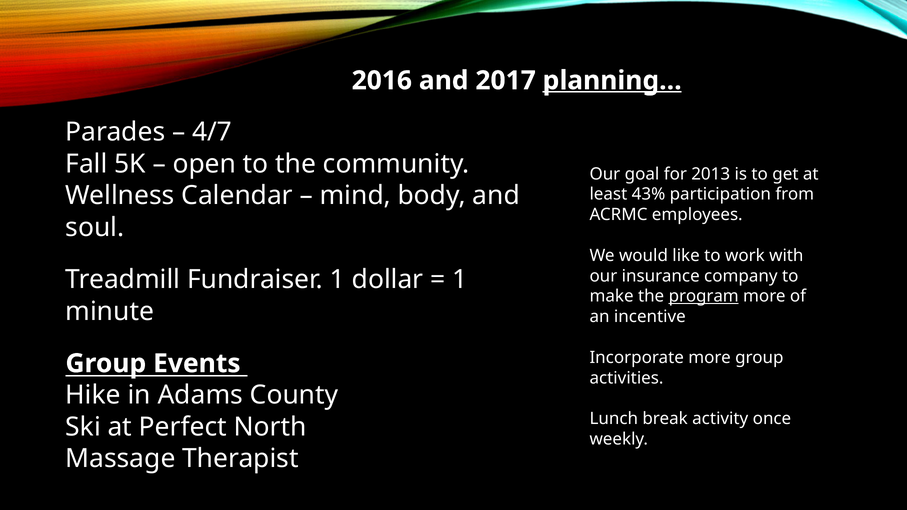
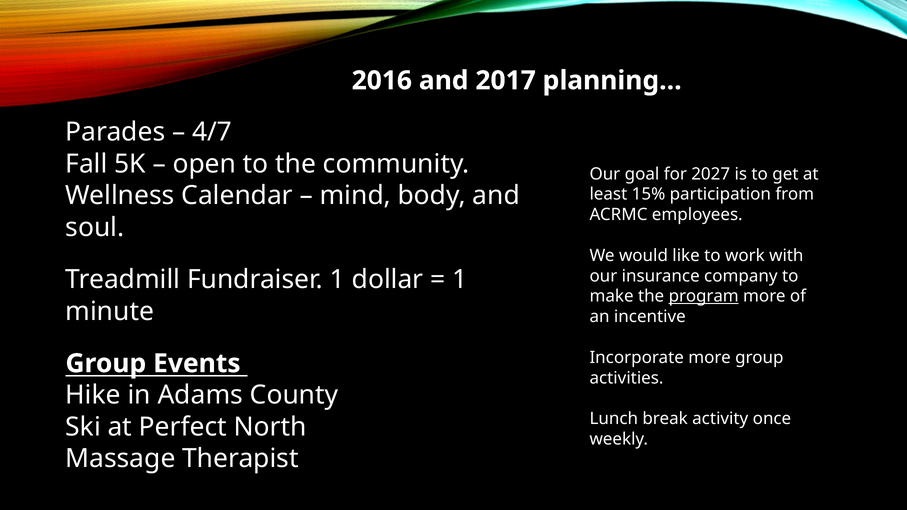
planning… underline: present -> none
2013: 2013 -> 2027
43%: 43% -> 15%
